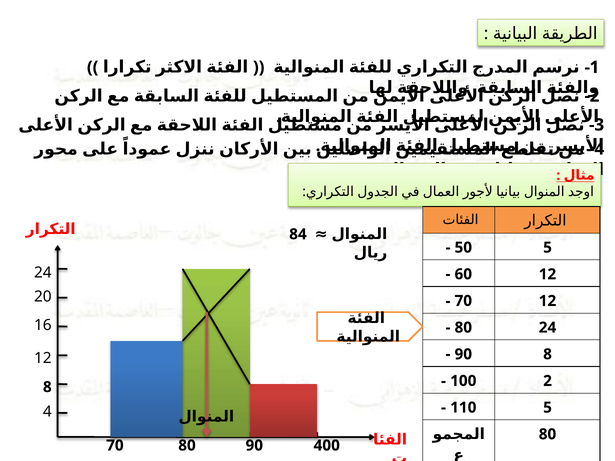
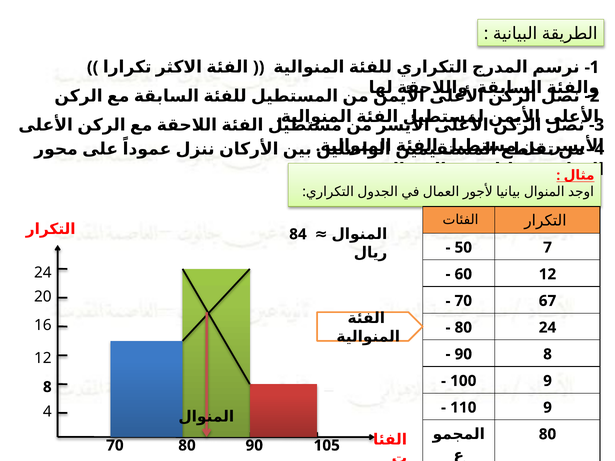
5 at (548, 248): 5 -> 7
12 at (548, 301): 12 -> 67
2 at (548, 381): 2 -> 9
5 at (548, 408): 5 -> 9
400: 400 -> 105
